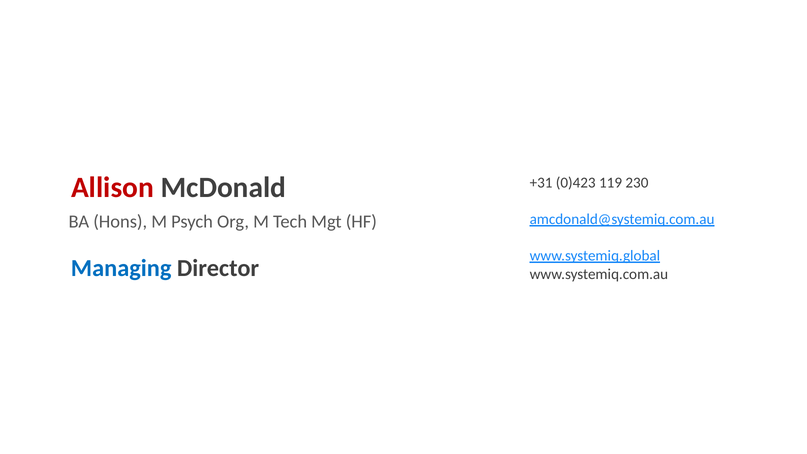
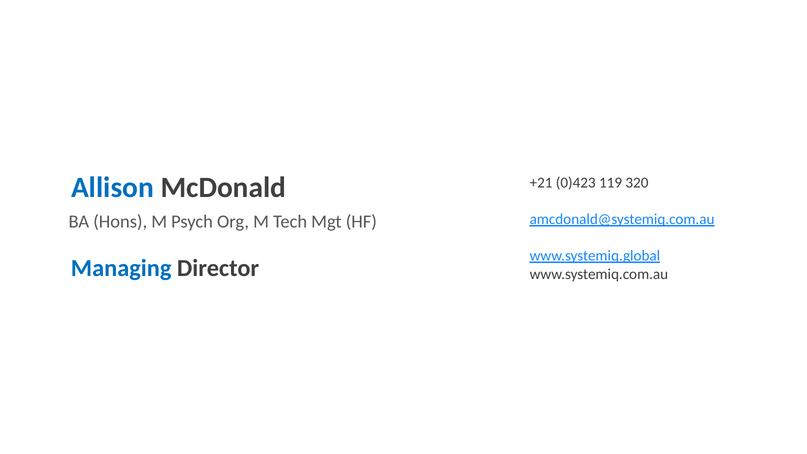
Allison colour: red -> blue
+31: +31 -> +21
230: 230 -> 320
